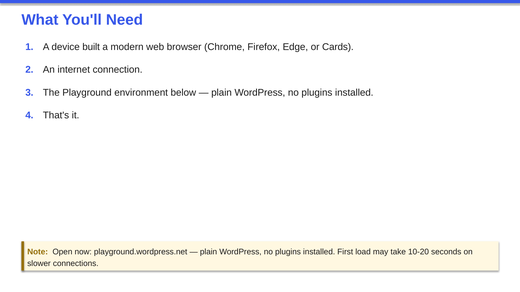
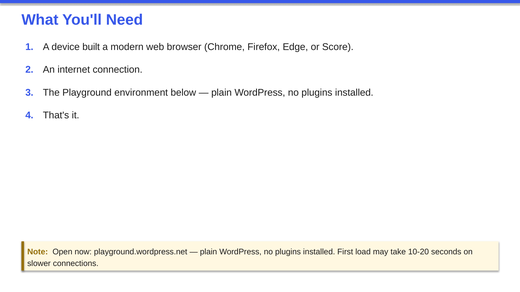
Cards: Cards -> Score
